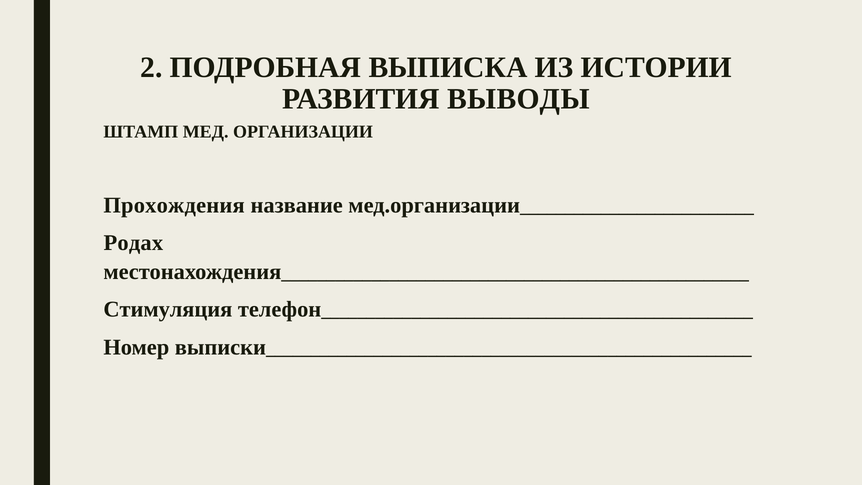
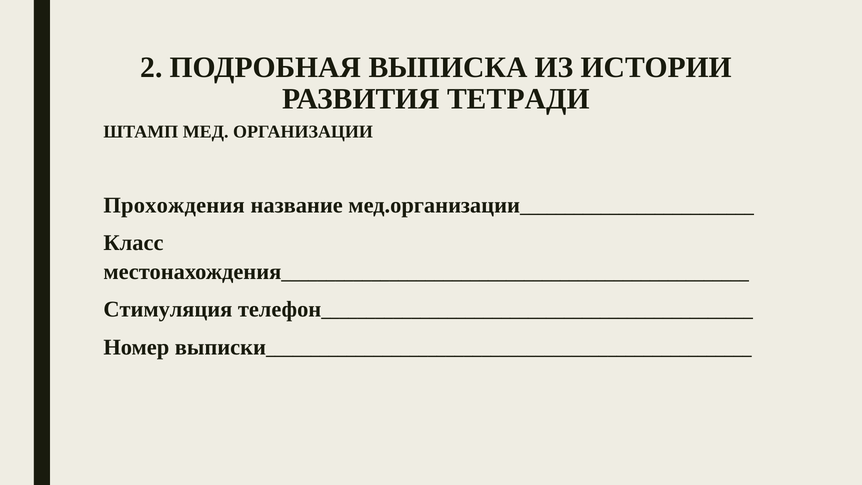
ВЫВОДЫ: ВЫВОДЫ -> ТЕТРАДИ
Родах: Родах -> Класс
